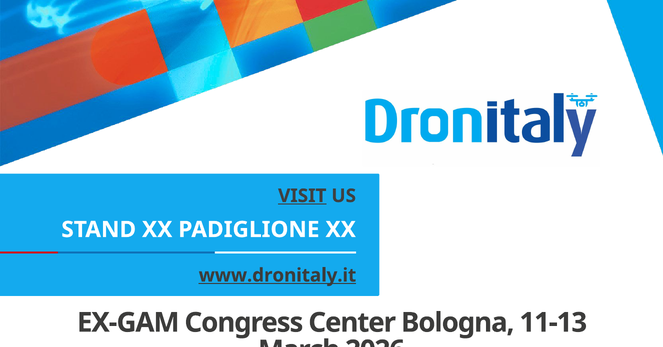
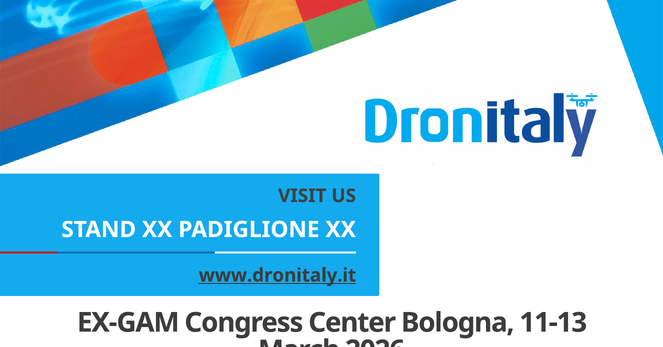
VISIT underline: present -> none
